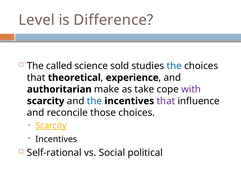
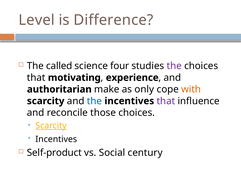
sold: sold -> four
the at (174, 66) colour: blue -> purple
theoretical: theoretical -> motivating
take: take -> only
with colour: purple -> orange
Self-rational: Self-rational -> Self-product
political: political -> century
